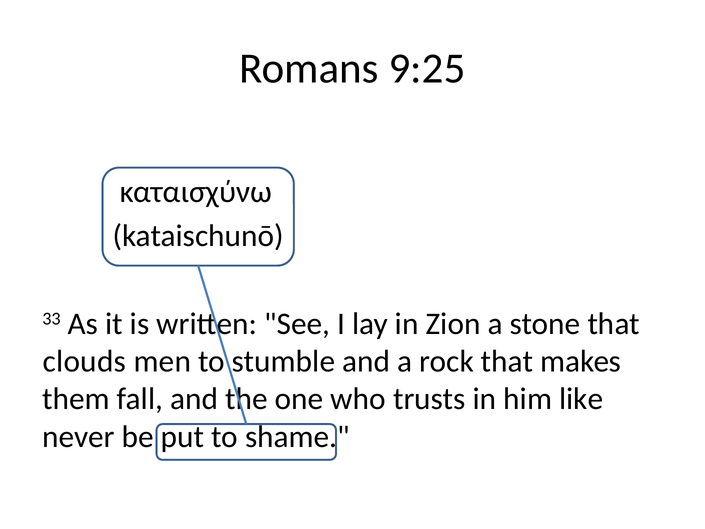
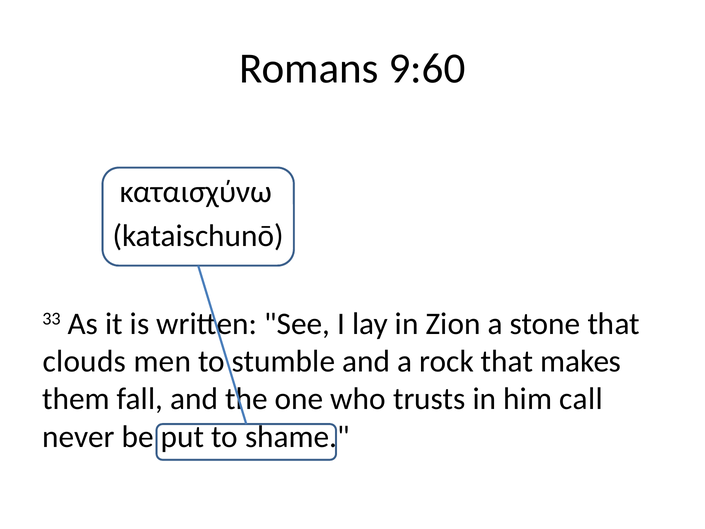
9:25: 9:25 -> 9:60
like: like -> call
